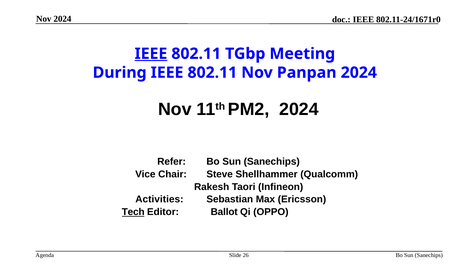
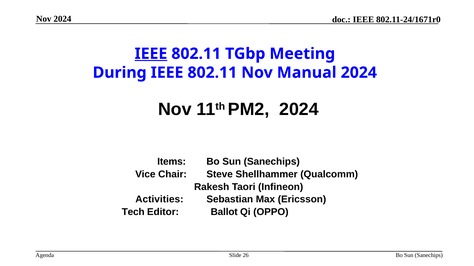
Panpan: Panpan -> Manual
Refer: Refer -> Items
Tech underline: present -> none
